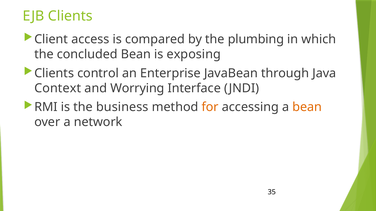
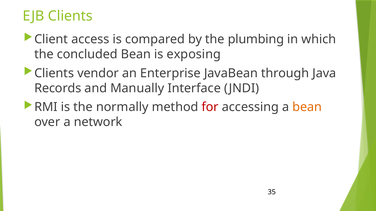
control: control -> vendor
Context: Context -> Records
Worrying: Worrying -> Manually
business: business -> normally
for colour: orange -> red
